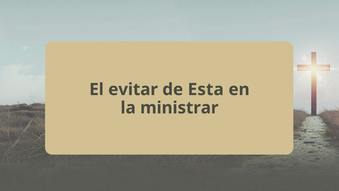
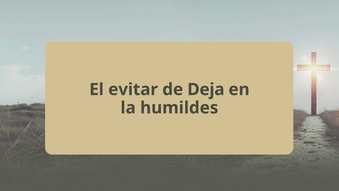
Esta: Esta -> Deja
ministrar: ministrar -> humildes
